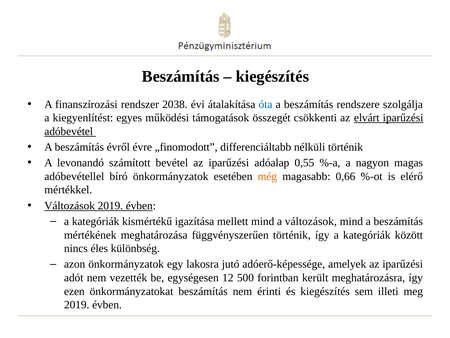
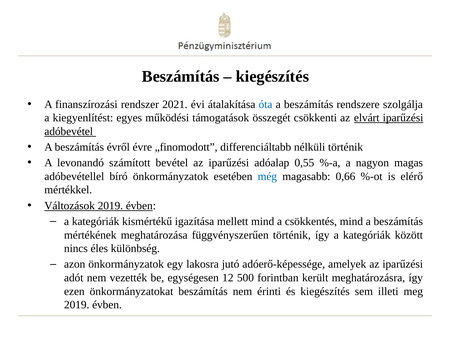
2038: 2038 -> 2021
még colour: orange -> blue
a változások: változások -> csökkentés
